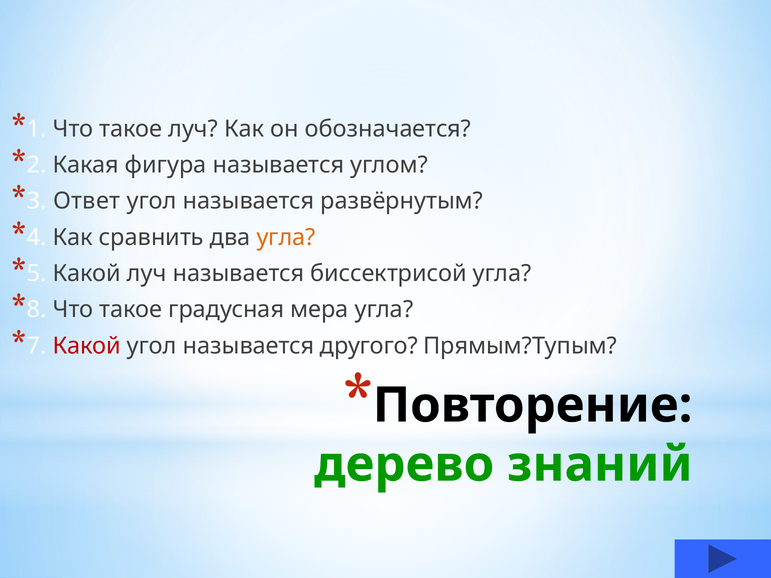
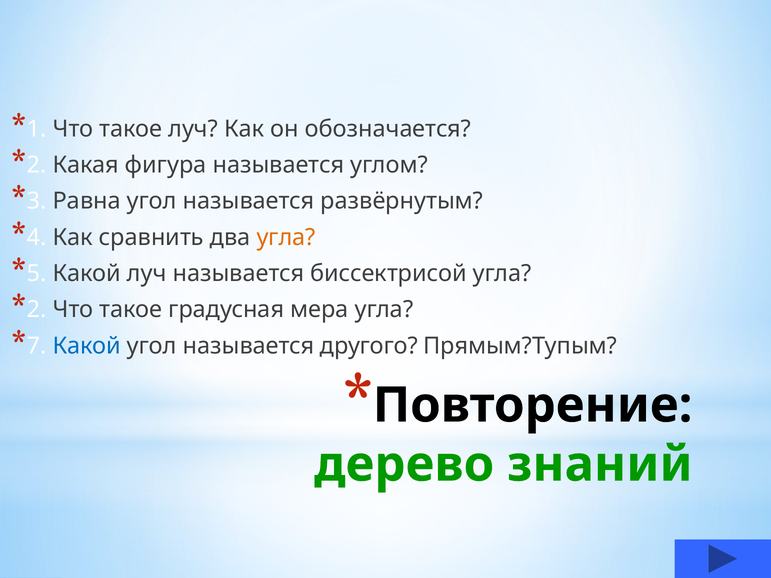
Ответ: Ответ -> Равна
8 at (37, 310): 8 -> 2
Какой at (87, 346) colour: red -> blue
